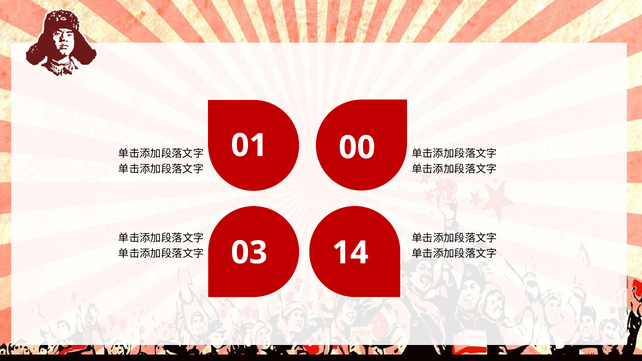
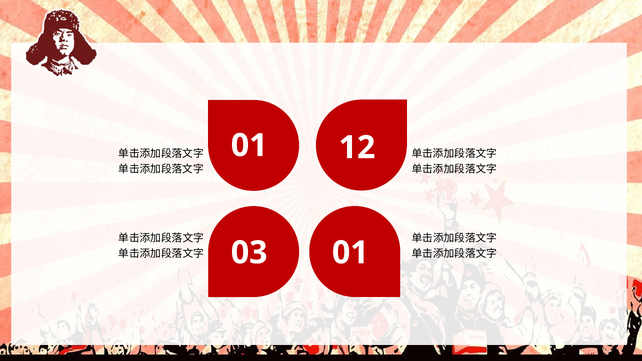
00: 00 -> 12
03 14: 14 -> 01
